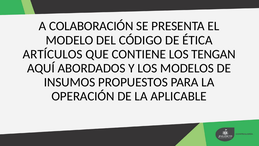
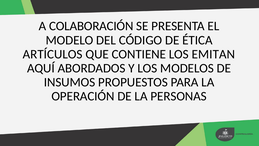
TENGAN: TENGAN -> EMITAN
APLICABLE: APLICABLE -> PERSONAS
